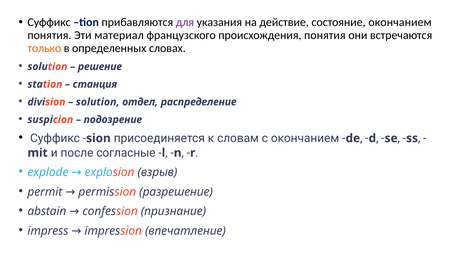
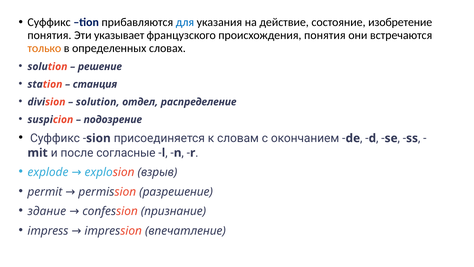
для colour: purple -> blue
состояние окончанием: окончанием -> изобретение
материал: материал -> указывает
abstain: abstain -> здание
